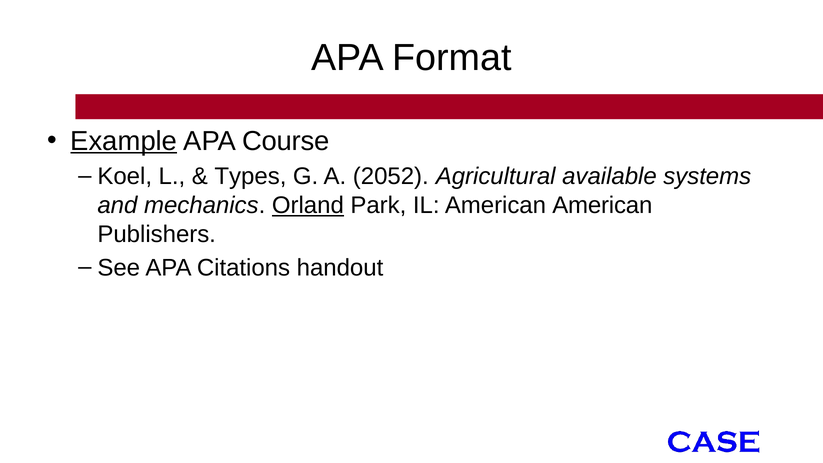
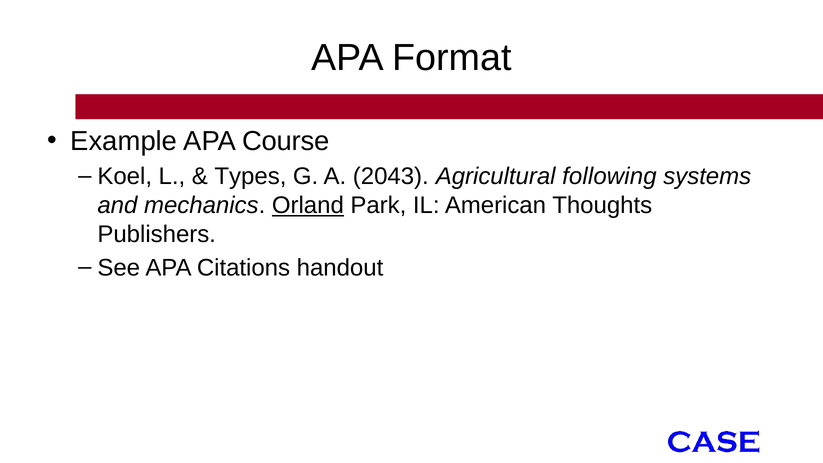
Example underline: present -> none
2052: 2052 -> 2043
available: available -> following
American American: American -> Thoughts
